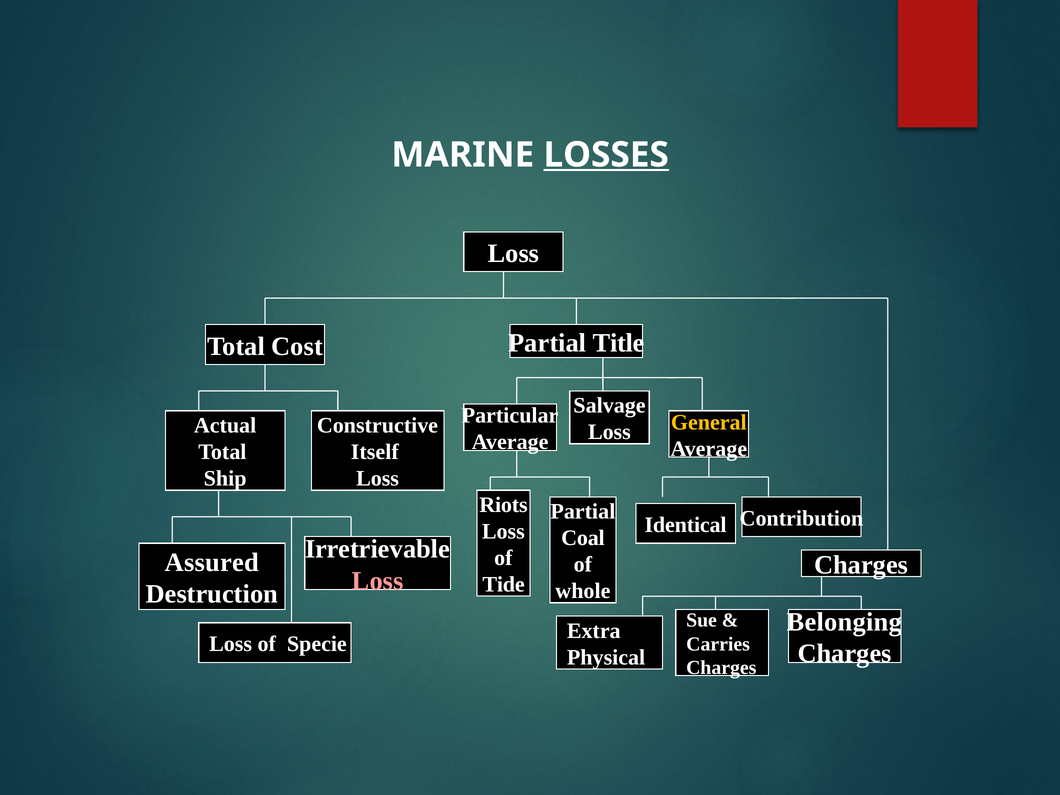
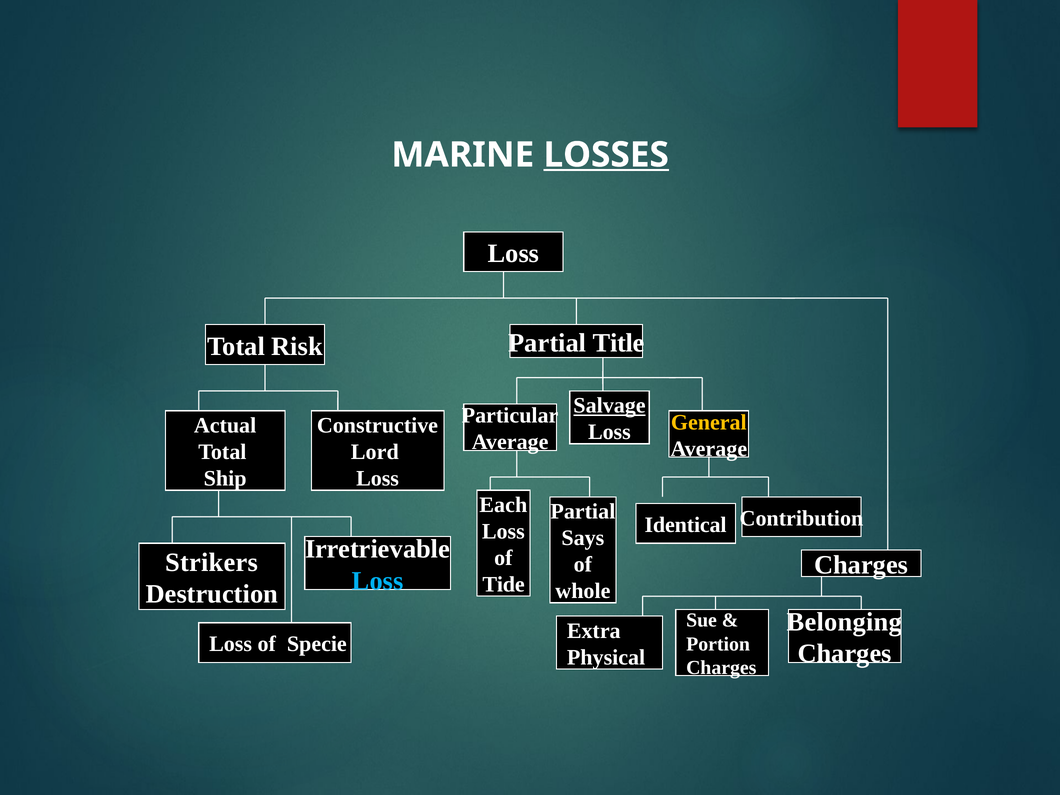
Cost: Cost -> Risk
Salvage underline: none -> present
Itself: Itself -> Lord
Riots: Riots -> Each
Coal: Coal -> Says
Assured: Assured -> Strikers
Loss at (378, 581) colour: pink -> light blue
Carries: Carries -> Portion
